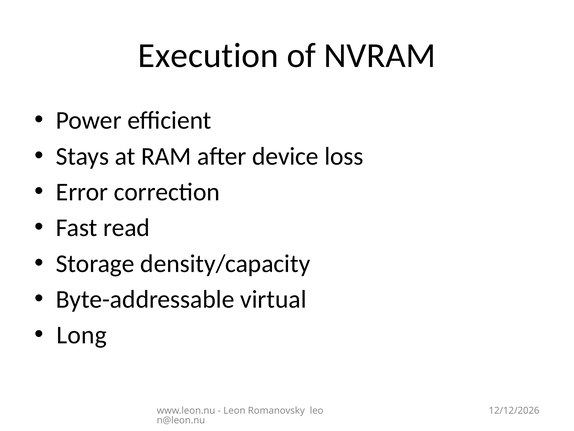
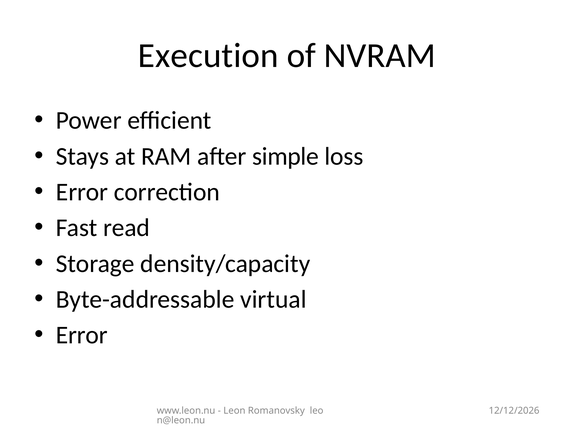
device: device -> simple
Long at (82, 335): Long -> Error
